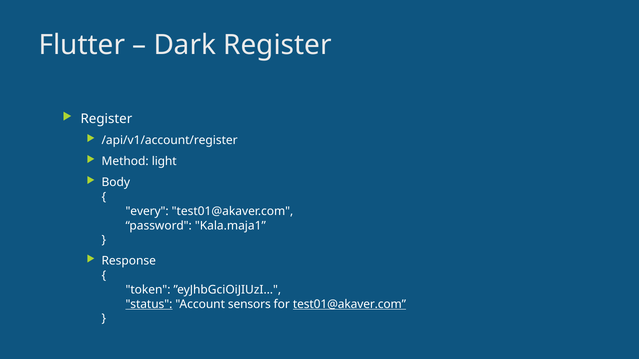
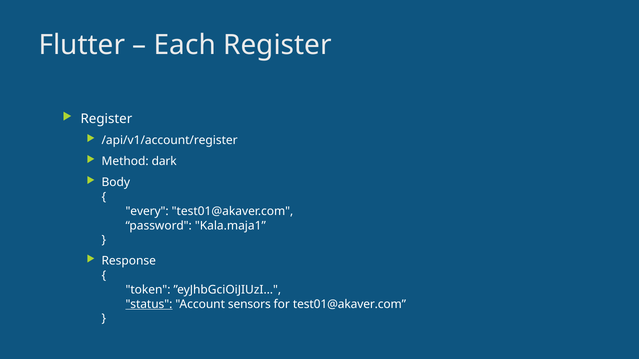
Dark: Dark -> Each
light: light -> dark
test01@akaver.com at (349, 304) underline: present -> none
